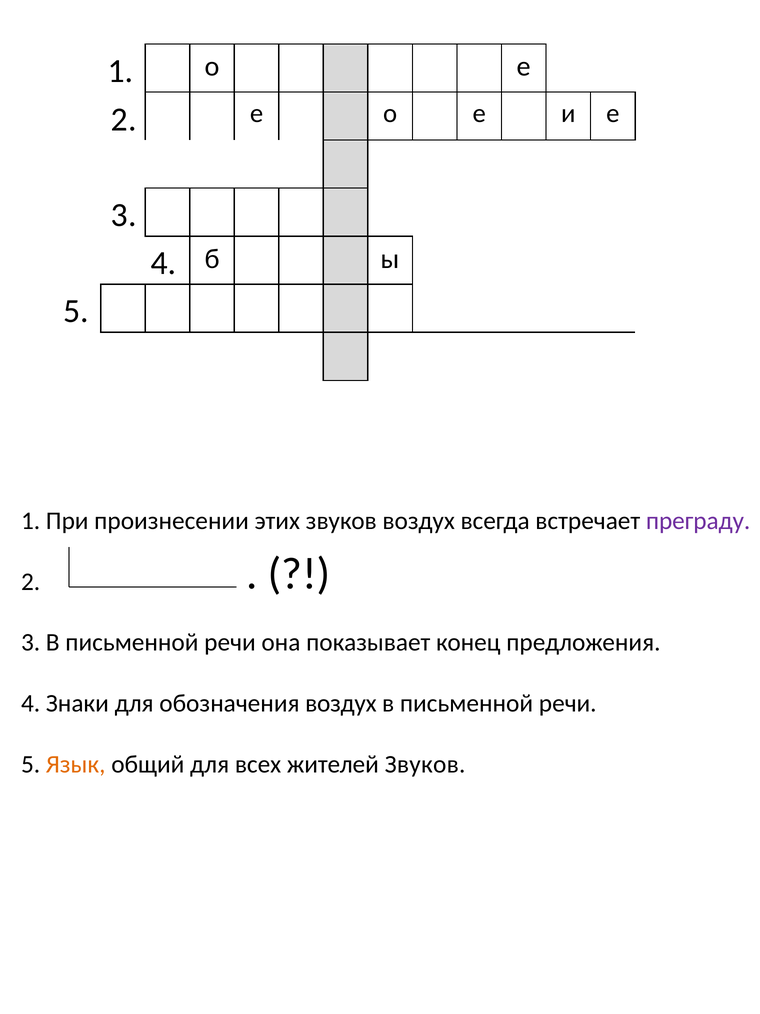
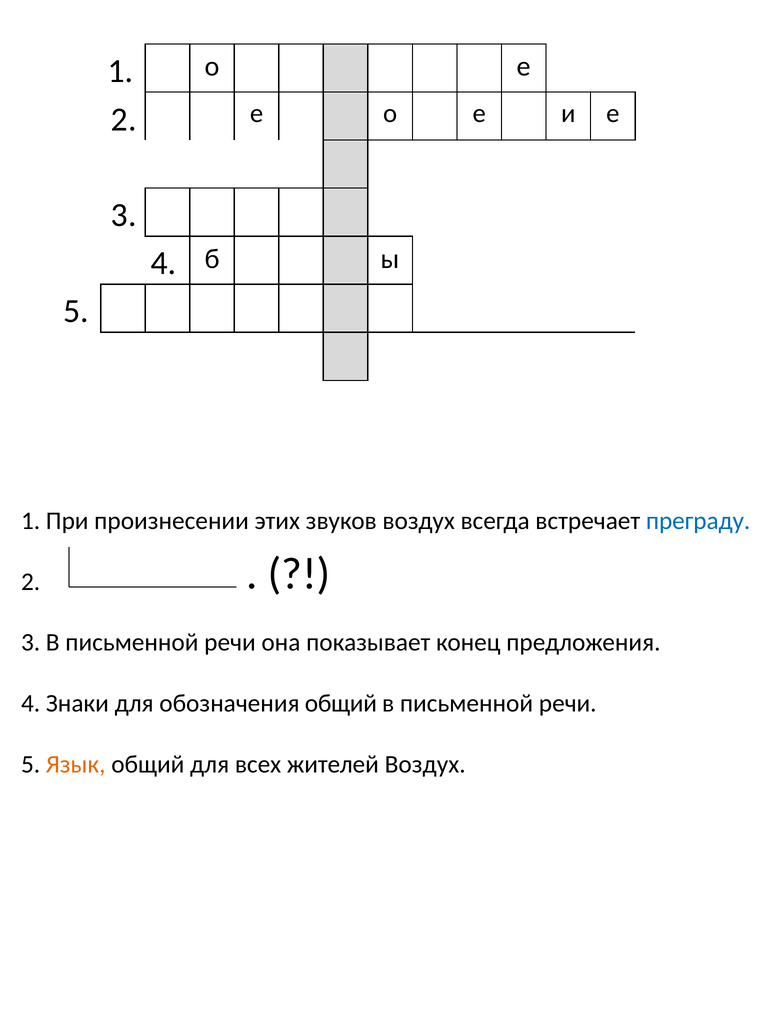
преграду colour: purple -> blue
обозначения воздух: воздух -> общий
жителей Звуков: Звуков -> Воздух
